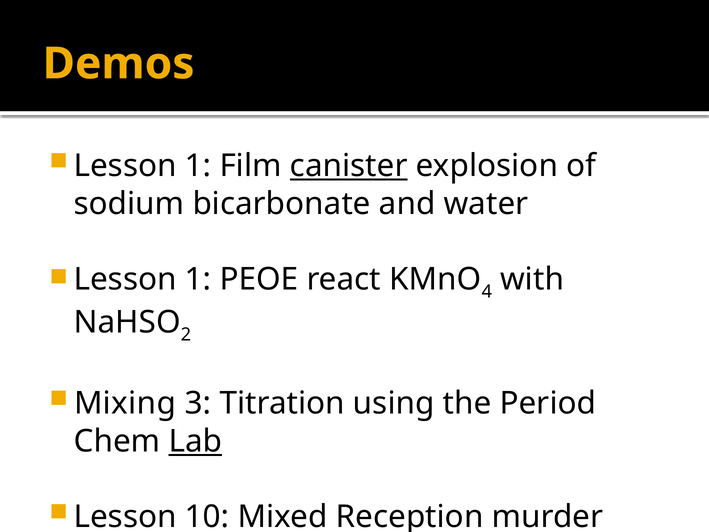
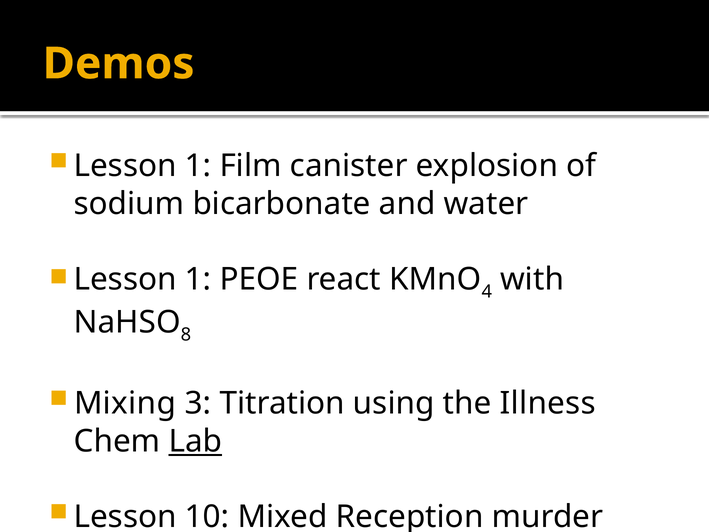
canister underline: present -> none
2: 2 -> 8
Period: Period -> Illness
